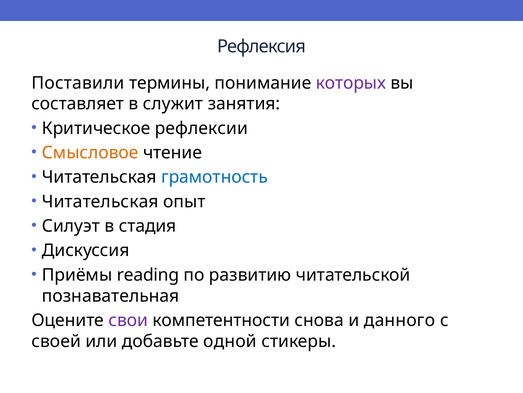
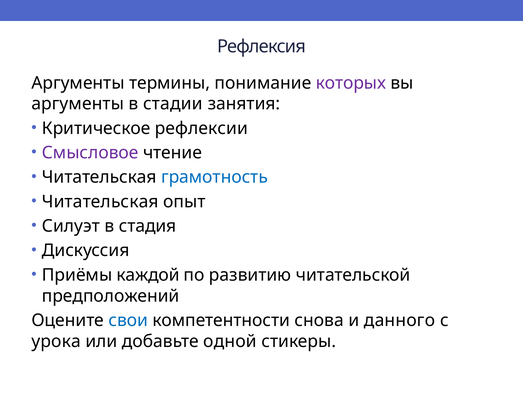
Поставили at (78, 83): Поставили -> Аргументы
составляет at (78, 104): составляет -> аргументы
служит: служит -> стадии
Смысловое colour: orange -> purple
reading: reading -> каждой
познавательная: познавательная -> предположений
свои colour: purple -> blue
своей: своей -> урока
